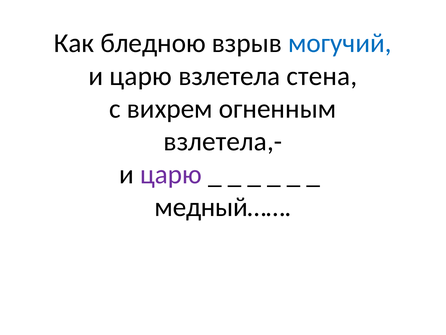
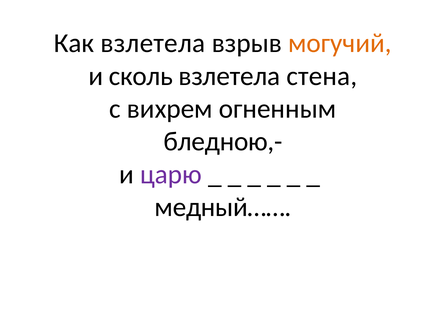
Как бледною: бледною -> взлетела
могучий colour: blue -> orange
царю at (141, 76): царю -> сколь
взлетела,-: взлетела,- -> бледною,-
